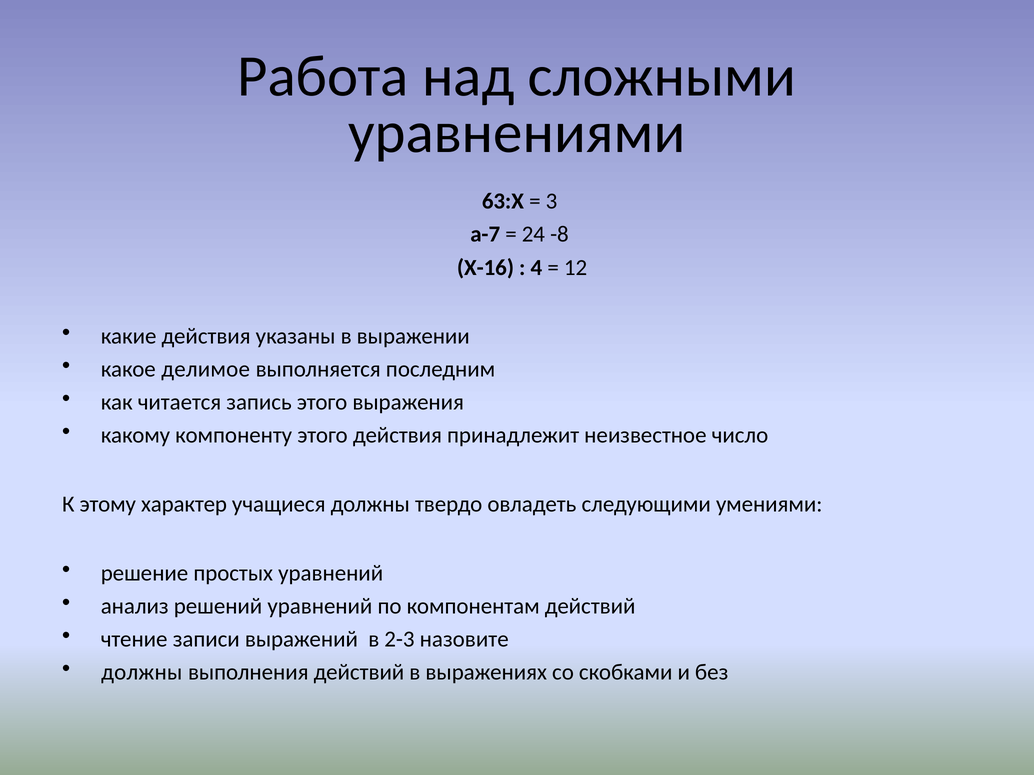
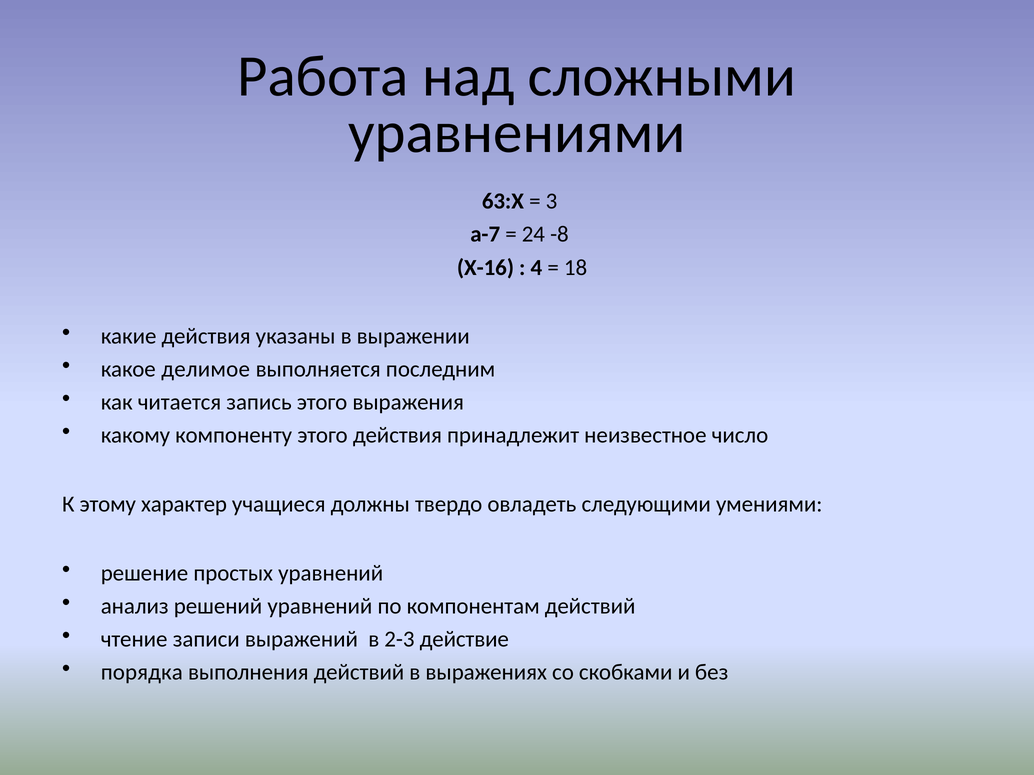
12: 12 -> 18
назовите: назовите -> действие
должны at (142, 673): должны -> порядка
